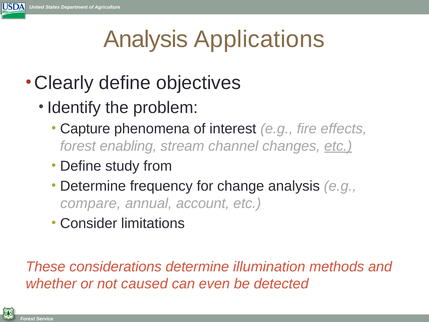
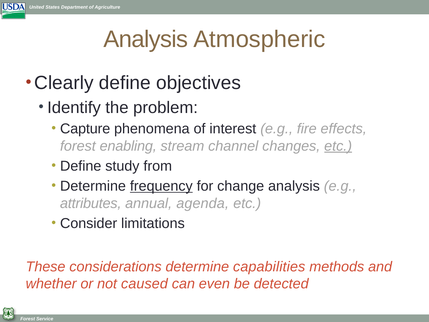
Applications: Applications -> Atmospheric
frequency underline: none -> present
compare: compare -> attributes
account: account -> agenda
illumination: illumination -> capabilities
